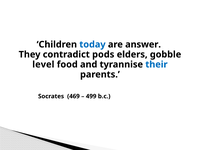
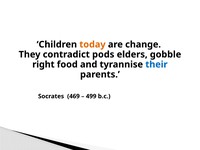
today colour: blue -> orange
answer: answer -> change
level: level -> right
